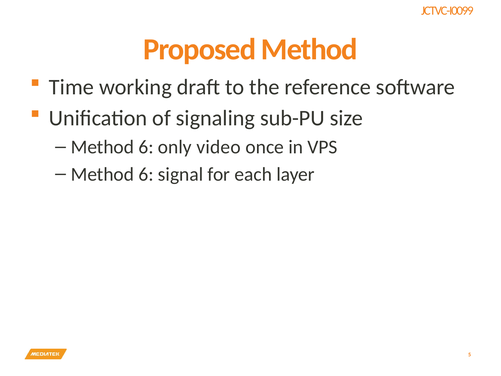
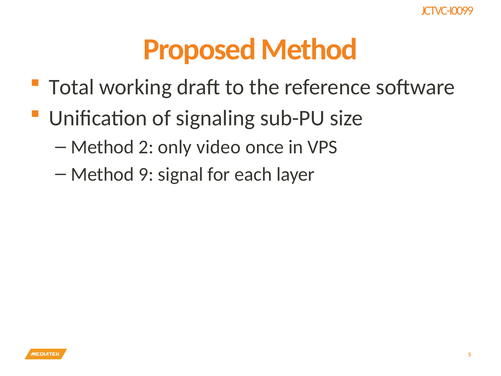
Time: Time -> Total
6 at (146, 147): 6 -> 2
6 at (146, 174): 6 -> 9
